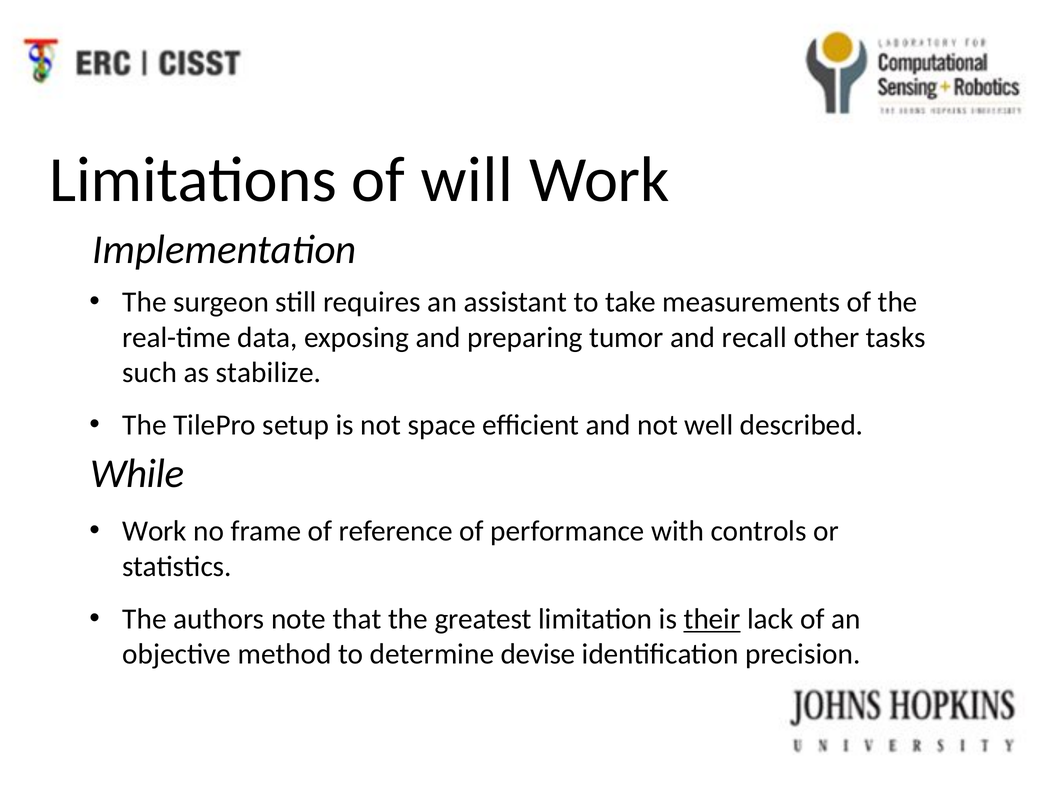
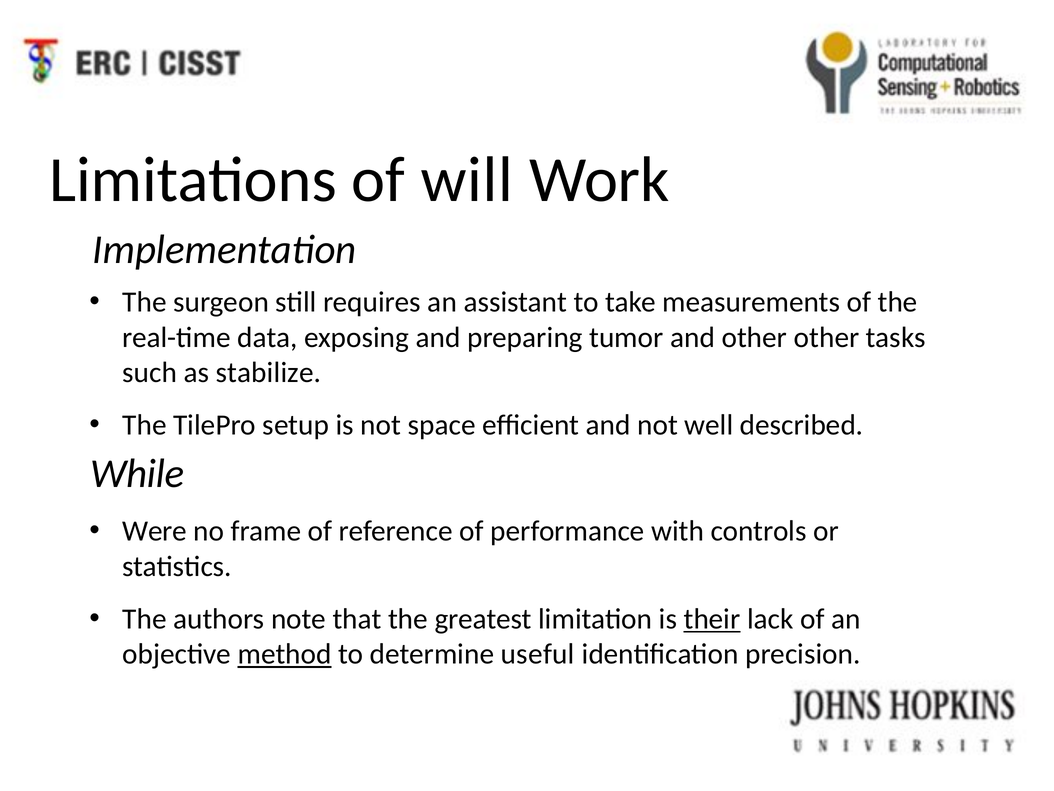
and recall: recall -> other
Work at (155, 531): Work -> Were
method underline: none -> present
devise: devise -> useful
